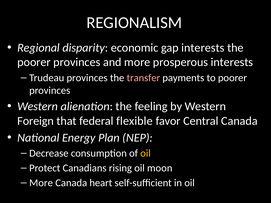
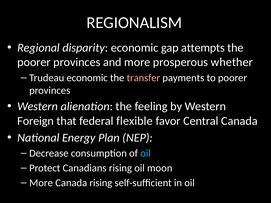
gap interests: interests -> attempts
prosperous interests: interests -> whether
Trudeau provinces: provinces -> economic
oil at (145, 153) colour: yellow -> light blue
Canada heart: heart -> rising
